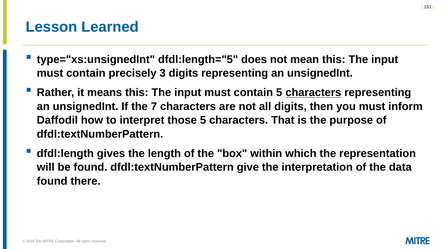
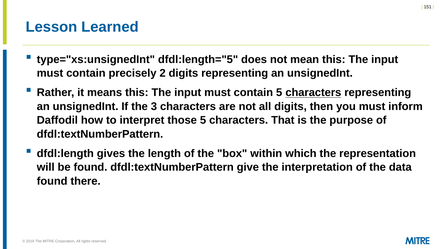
3: 3 -> 2
7: 7 -> 3
